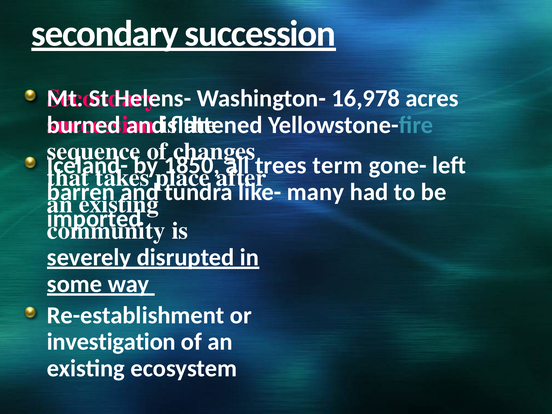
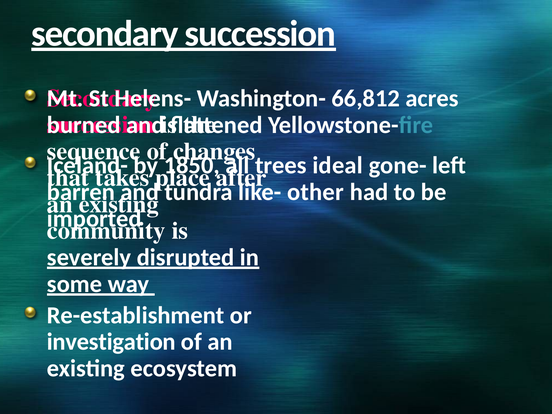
16,978: 16,978 -> 66,812
term: term -> ideal
many: many -> other
